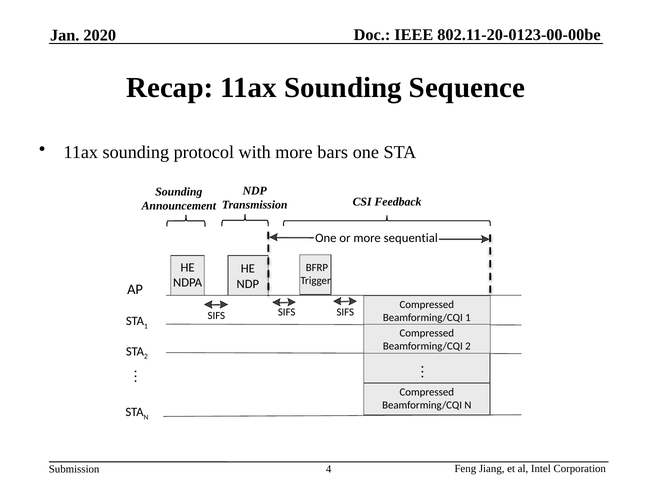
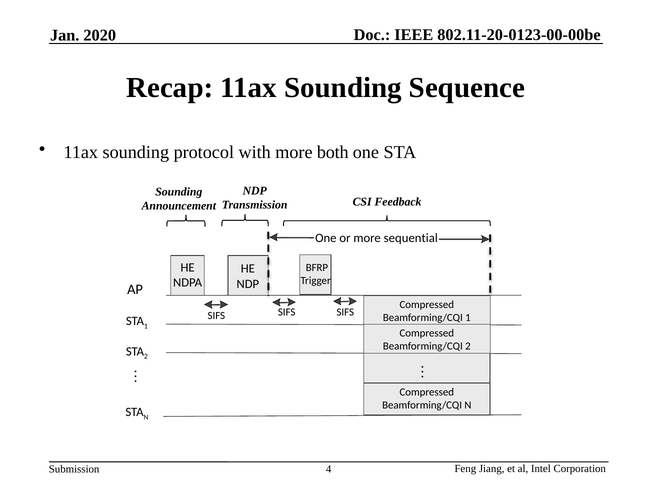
bars: bars -> both
